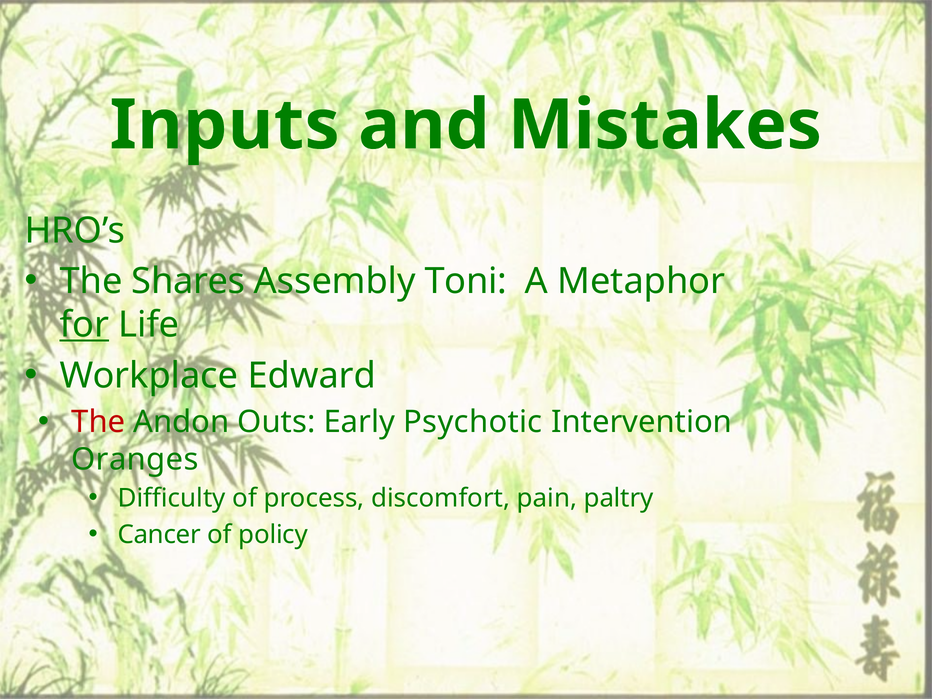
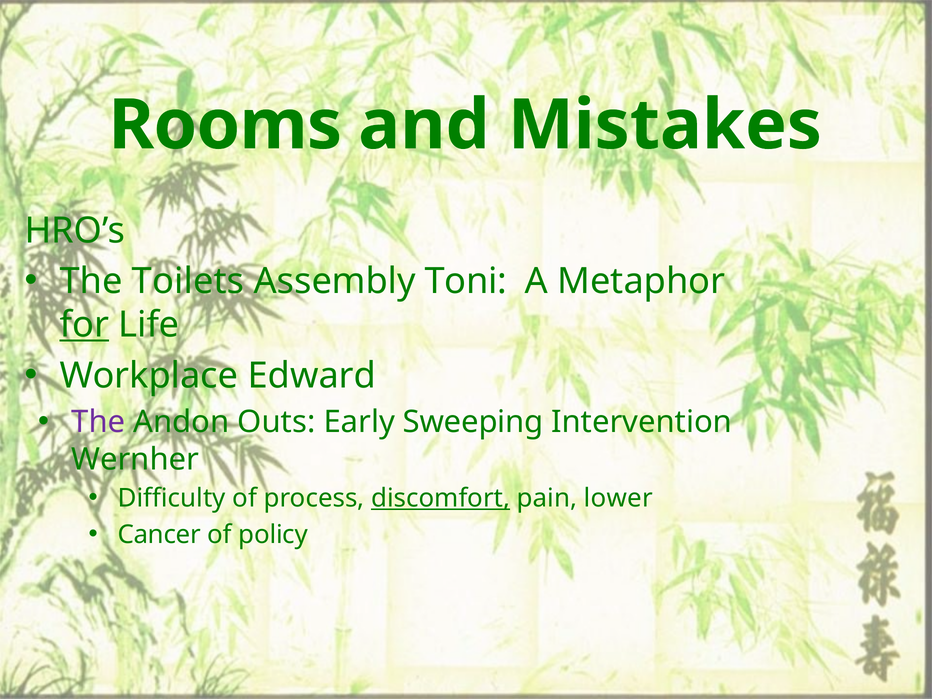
Inputs: Inputs -> Rooms
Shares: Shares -> Toilets
The at (98, 422) colour: red -> purple
Psychotic: Psychotic -> Sweeping
Oranges: Oranges -> Wernher
discomfort underline: none -> present
paltry: paltry -> lower
